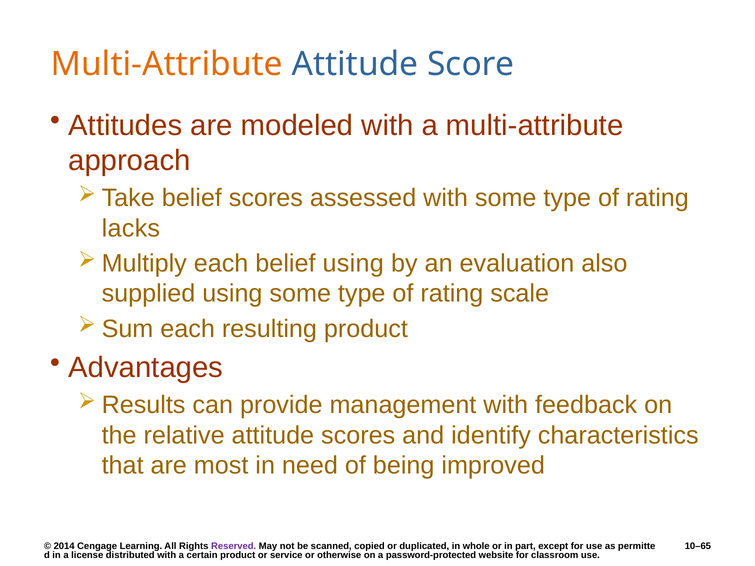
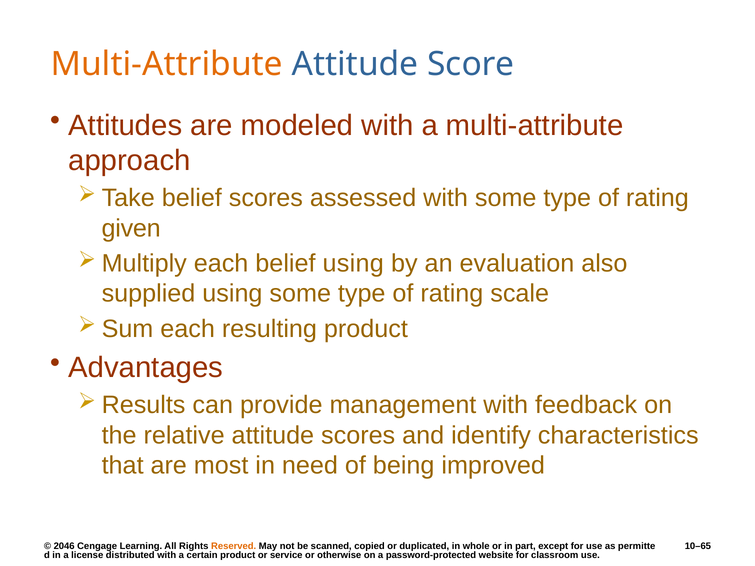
lacks: lacks -> given
2014: 2014 -> 2046
Reserved colour: purple -> orange
